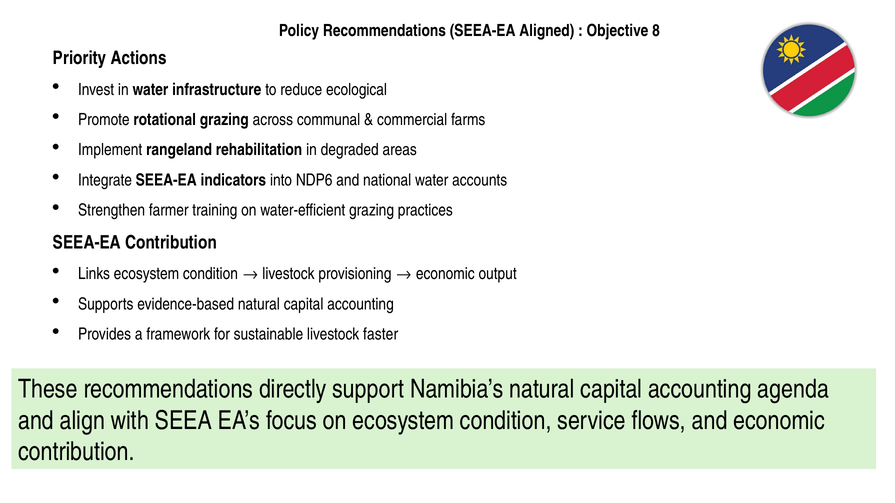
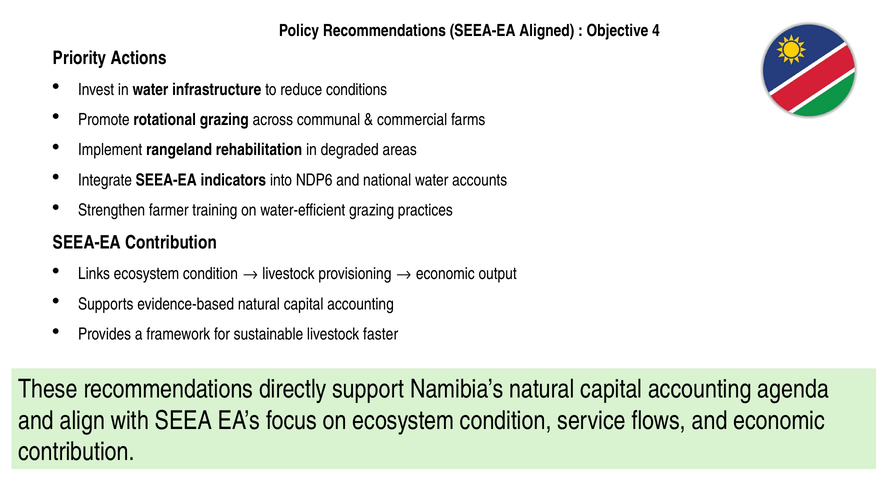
8: 8 -> 4
ecological: ecological -> conditions
